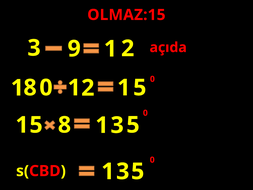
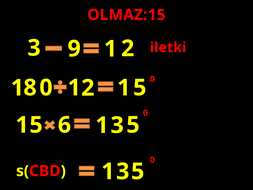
açıda: açıda -> iletki
8: 8 -> 6
